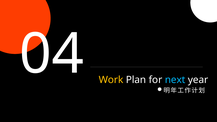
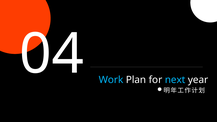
Work colour: yellow -> light blue
